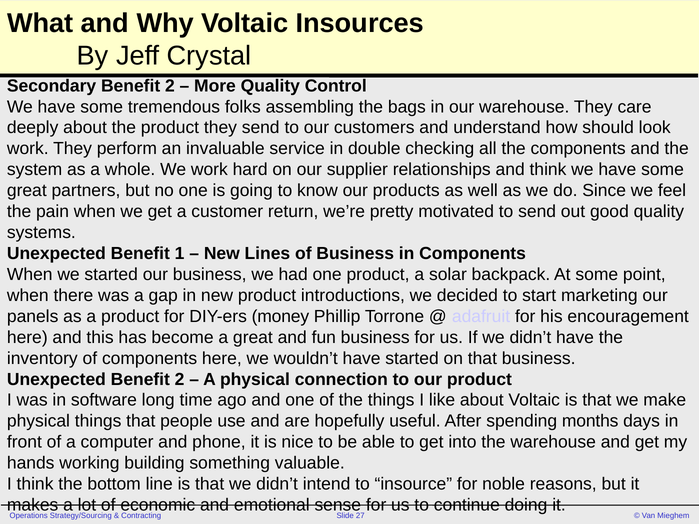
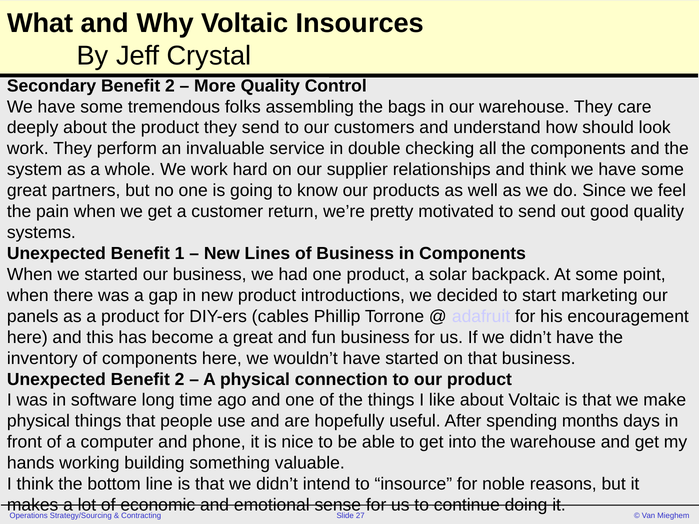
money: money -> cables
